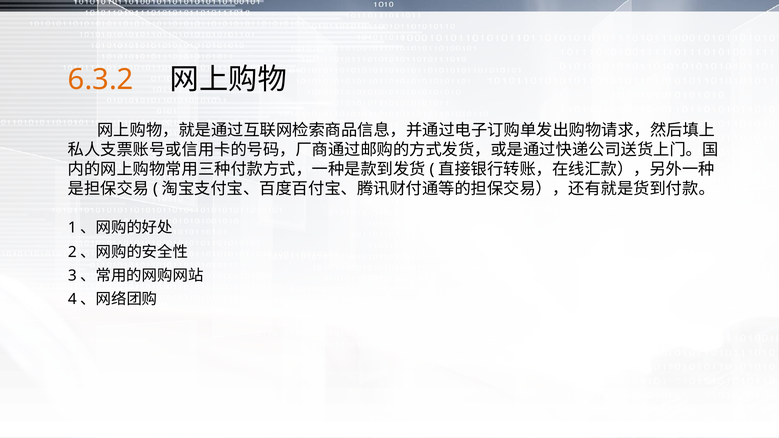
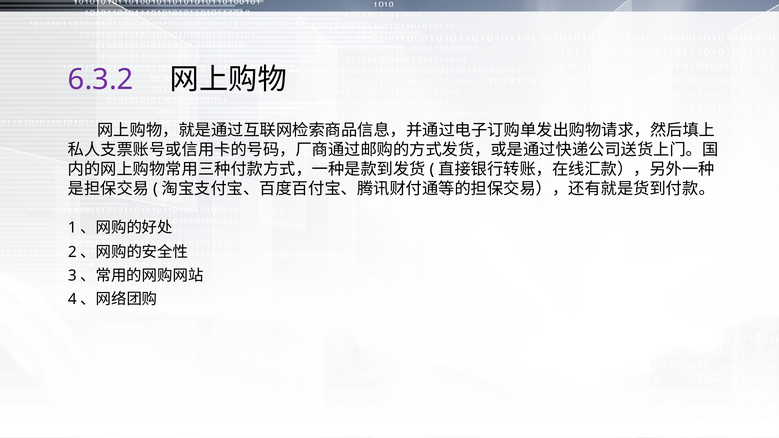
6.3.2 colour: orange -> purple
